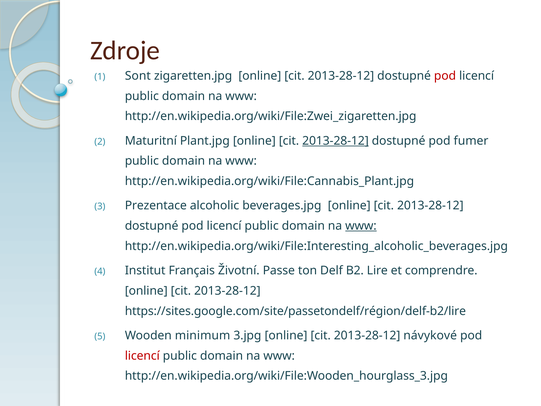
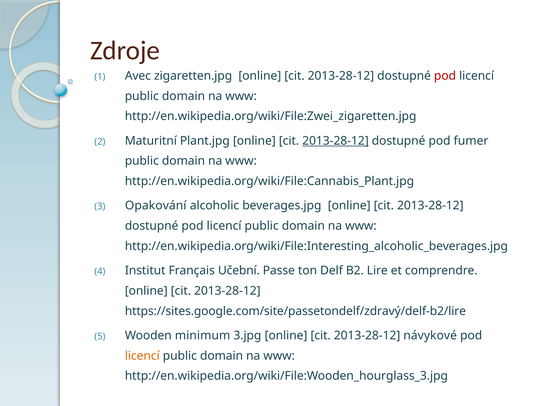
Sont: Sont -> Avec
Prezentace: Prezentace -> Opakování
www at (361, 226) underline: present -> none
Životní: Životní -> Učební
https://sites.google.com/site/passetondelf/région/delf-b2/lire: https://sites.google.com/site/passetondelf/région/delf-b2/lire -> https://sites.google.com/site/passetondelf/zdravý/delf-b2/lire
licencí at (142, 356) colour: red -> orange
